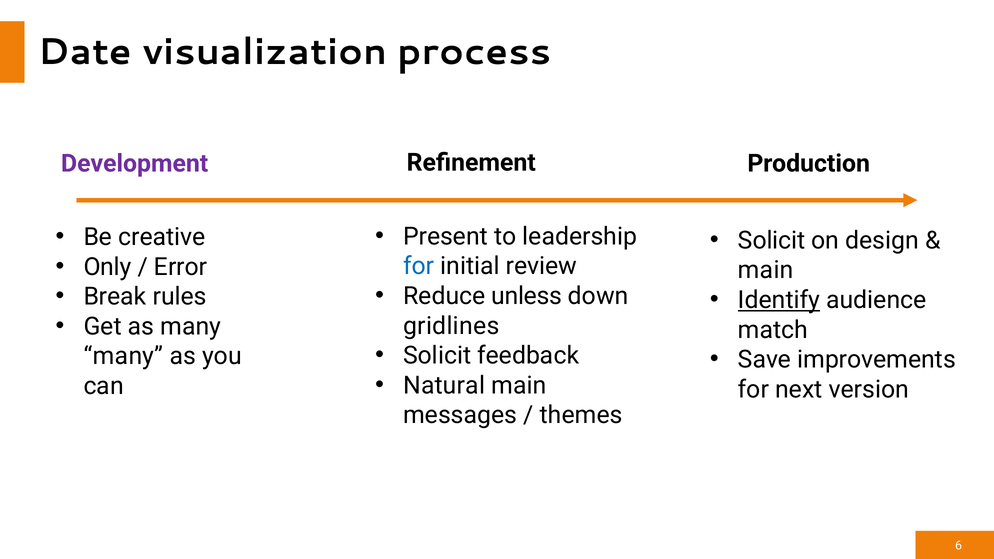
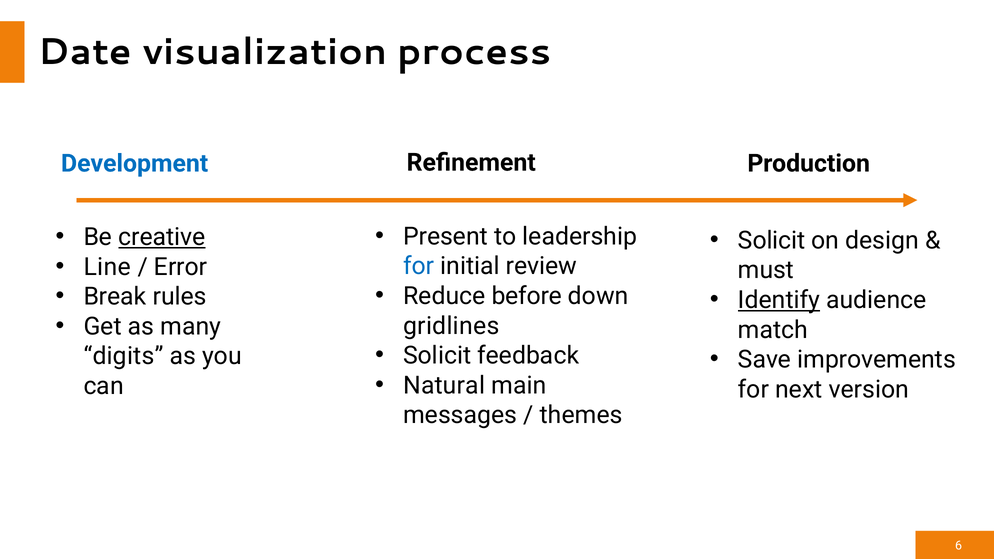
Development colour: purple -> blue
creative underline: none -> present
Only: Only -> Line
main at (766, 270): main -> must
unless: unless -> before
many at (124, 356): many -> digits
